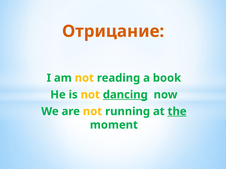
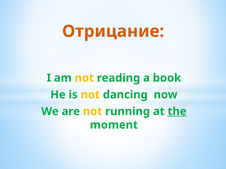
dancing underline: present -> none
